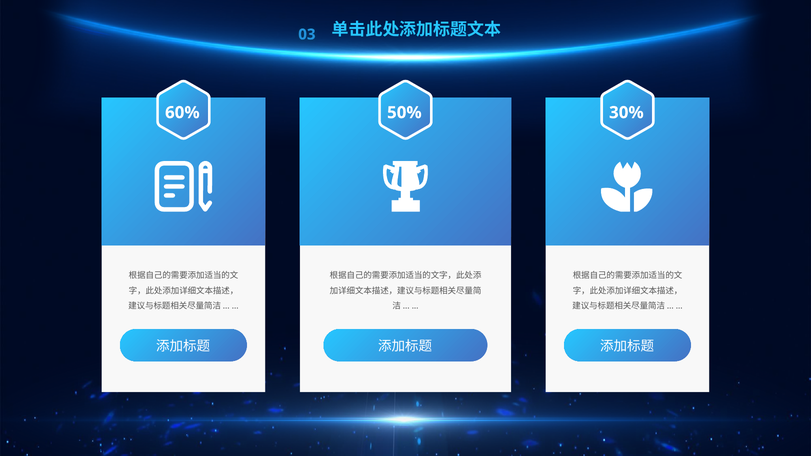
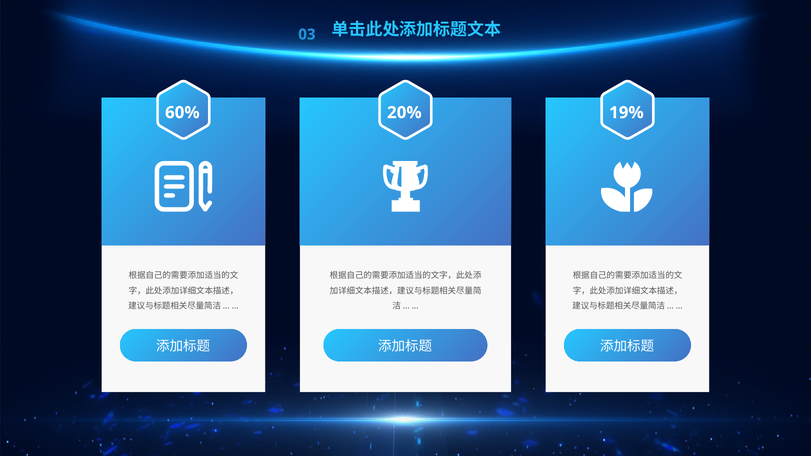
50%: 50% -> 20%
30%: 30% -> 19%
